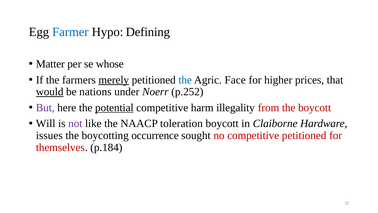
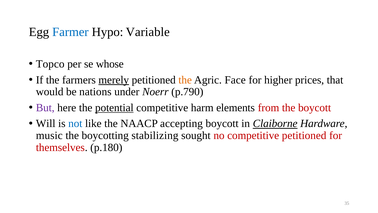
Defining: Defining -> Variable
Matter: Matter -> Topco
the at (185, 80) colour: blue -> orange
would underline: present -> none
p.252: p.252 -> p.790
illegality: illegality -> elements
not colour: purple -> blue
toleration: toleration -> accepting
Claiborne underline: none -> present
issues: issues -> music
occurrence: occurrence -> stabilizing
p.184: p.184 -> p.180
